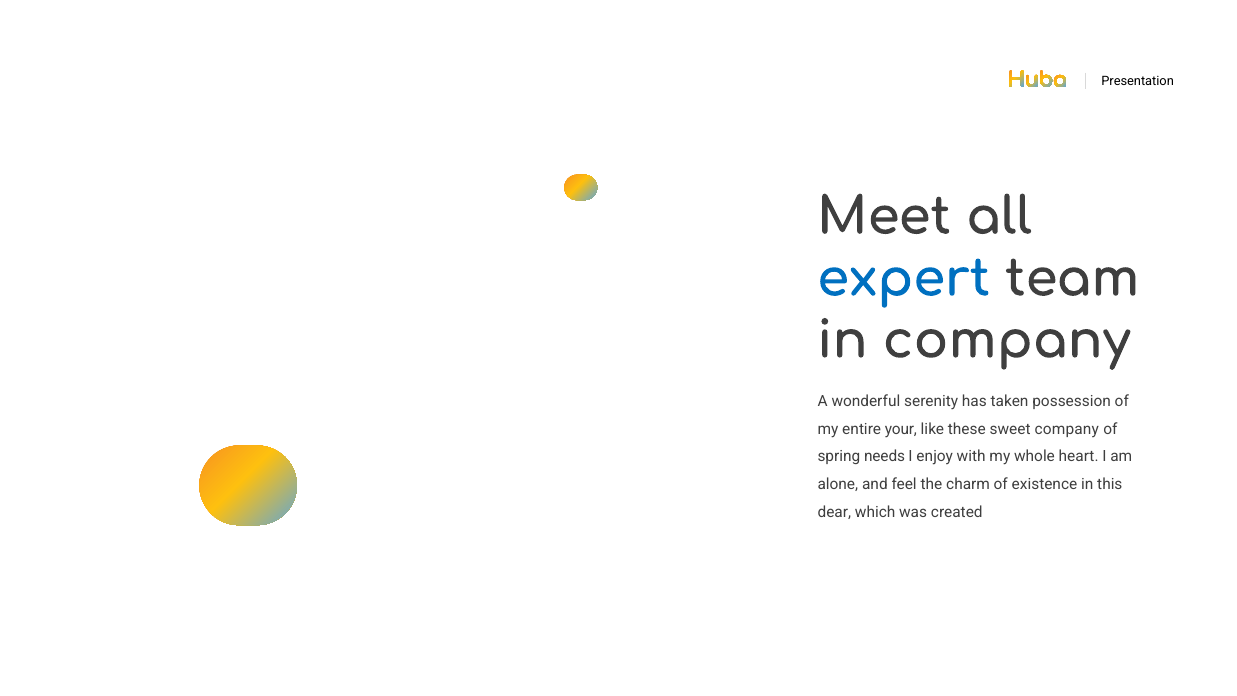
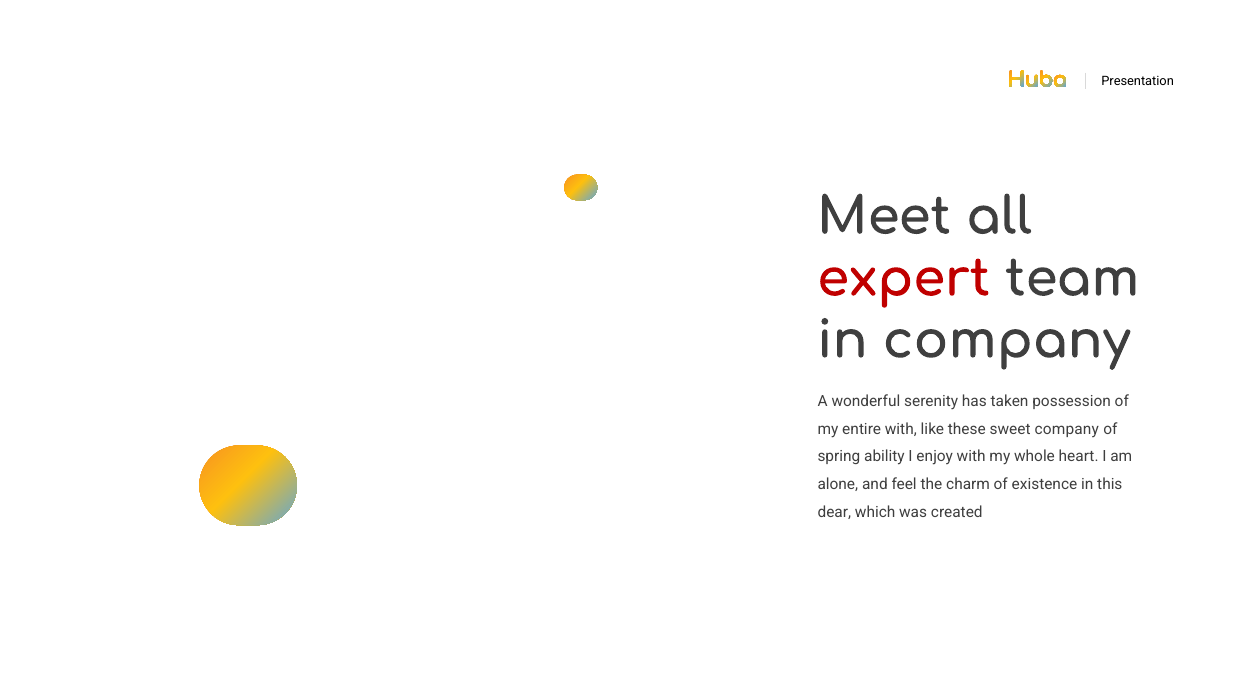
expert colour: blue -> red
entire your: your -> with
needs: needs -> ability
